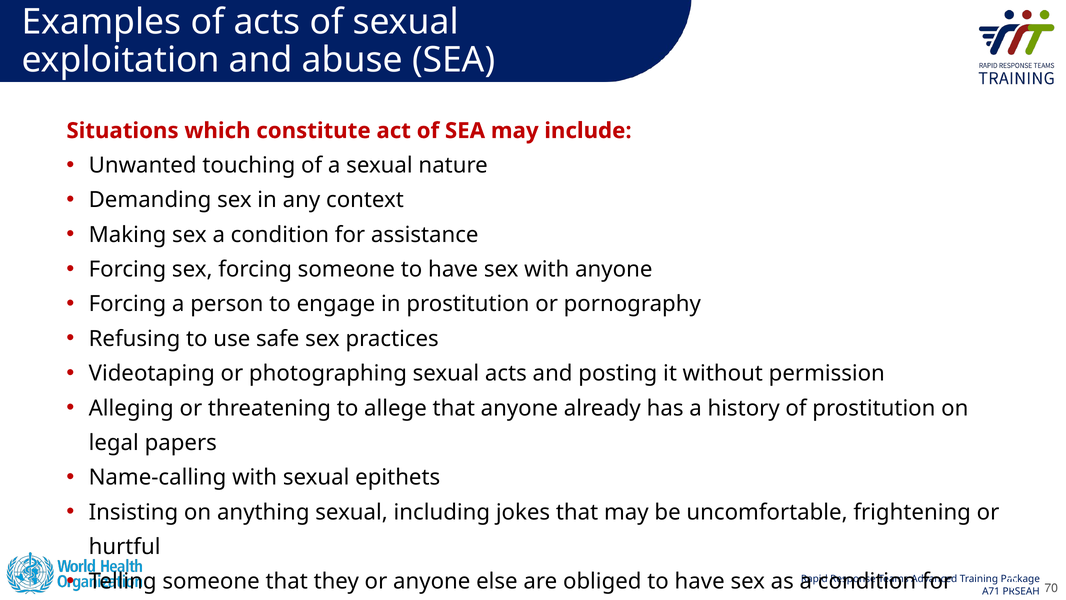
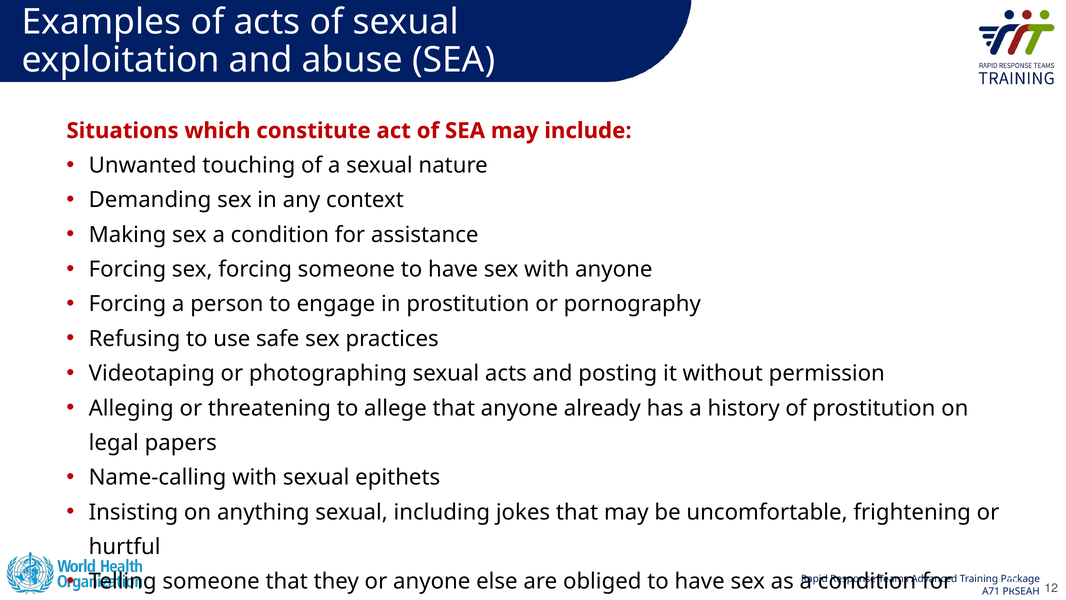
70: 70 -> 12
